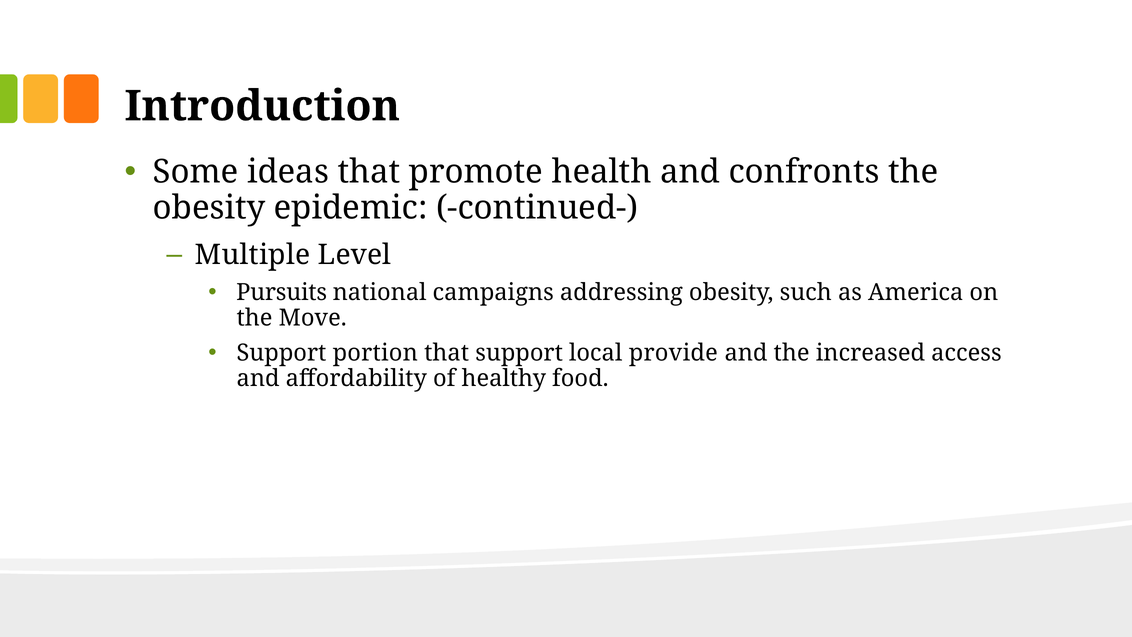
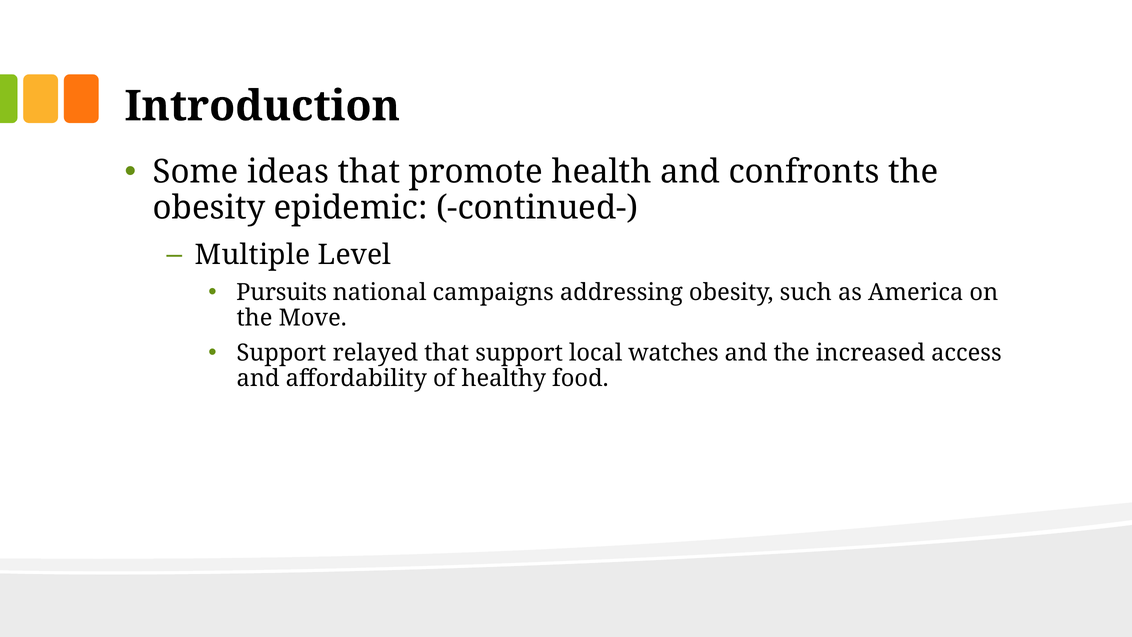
portion: portion -> relayed
provide: provide -> watches
